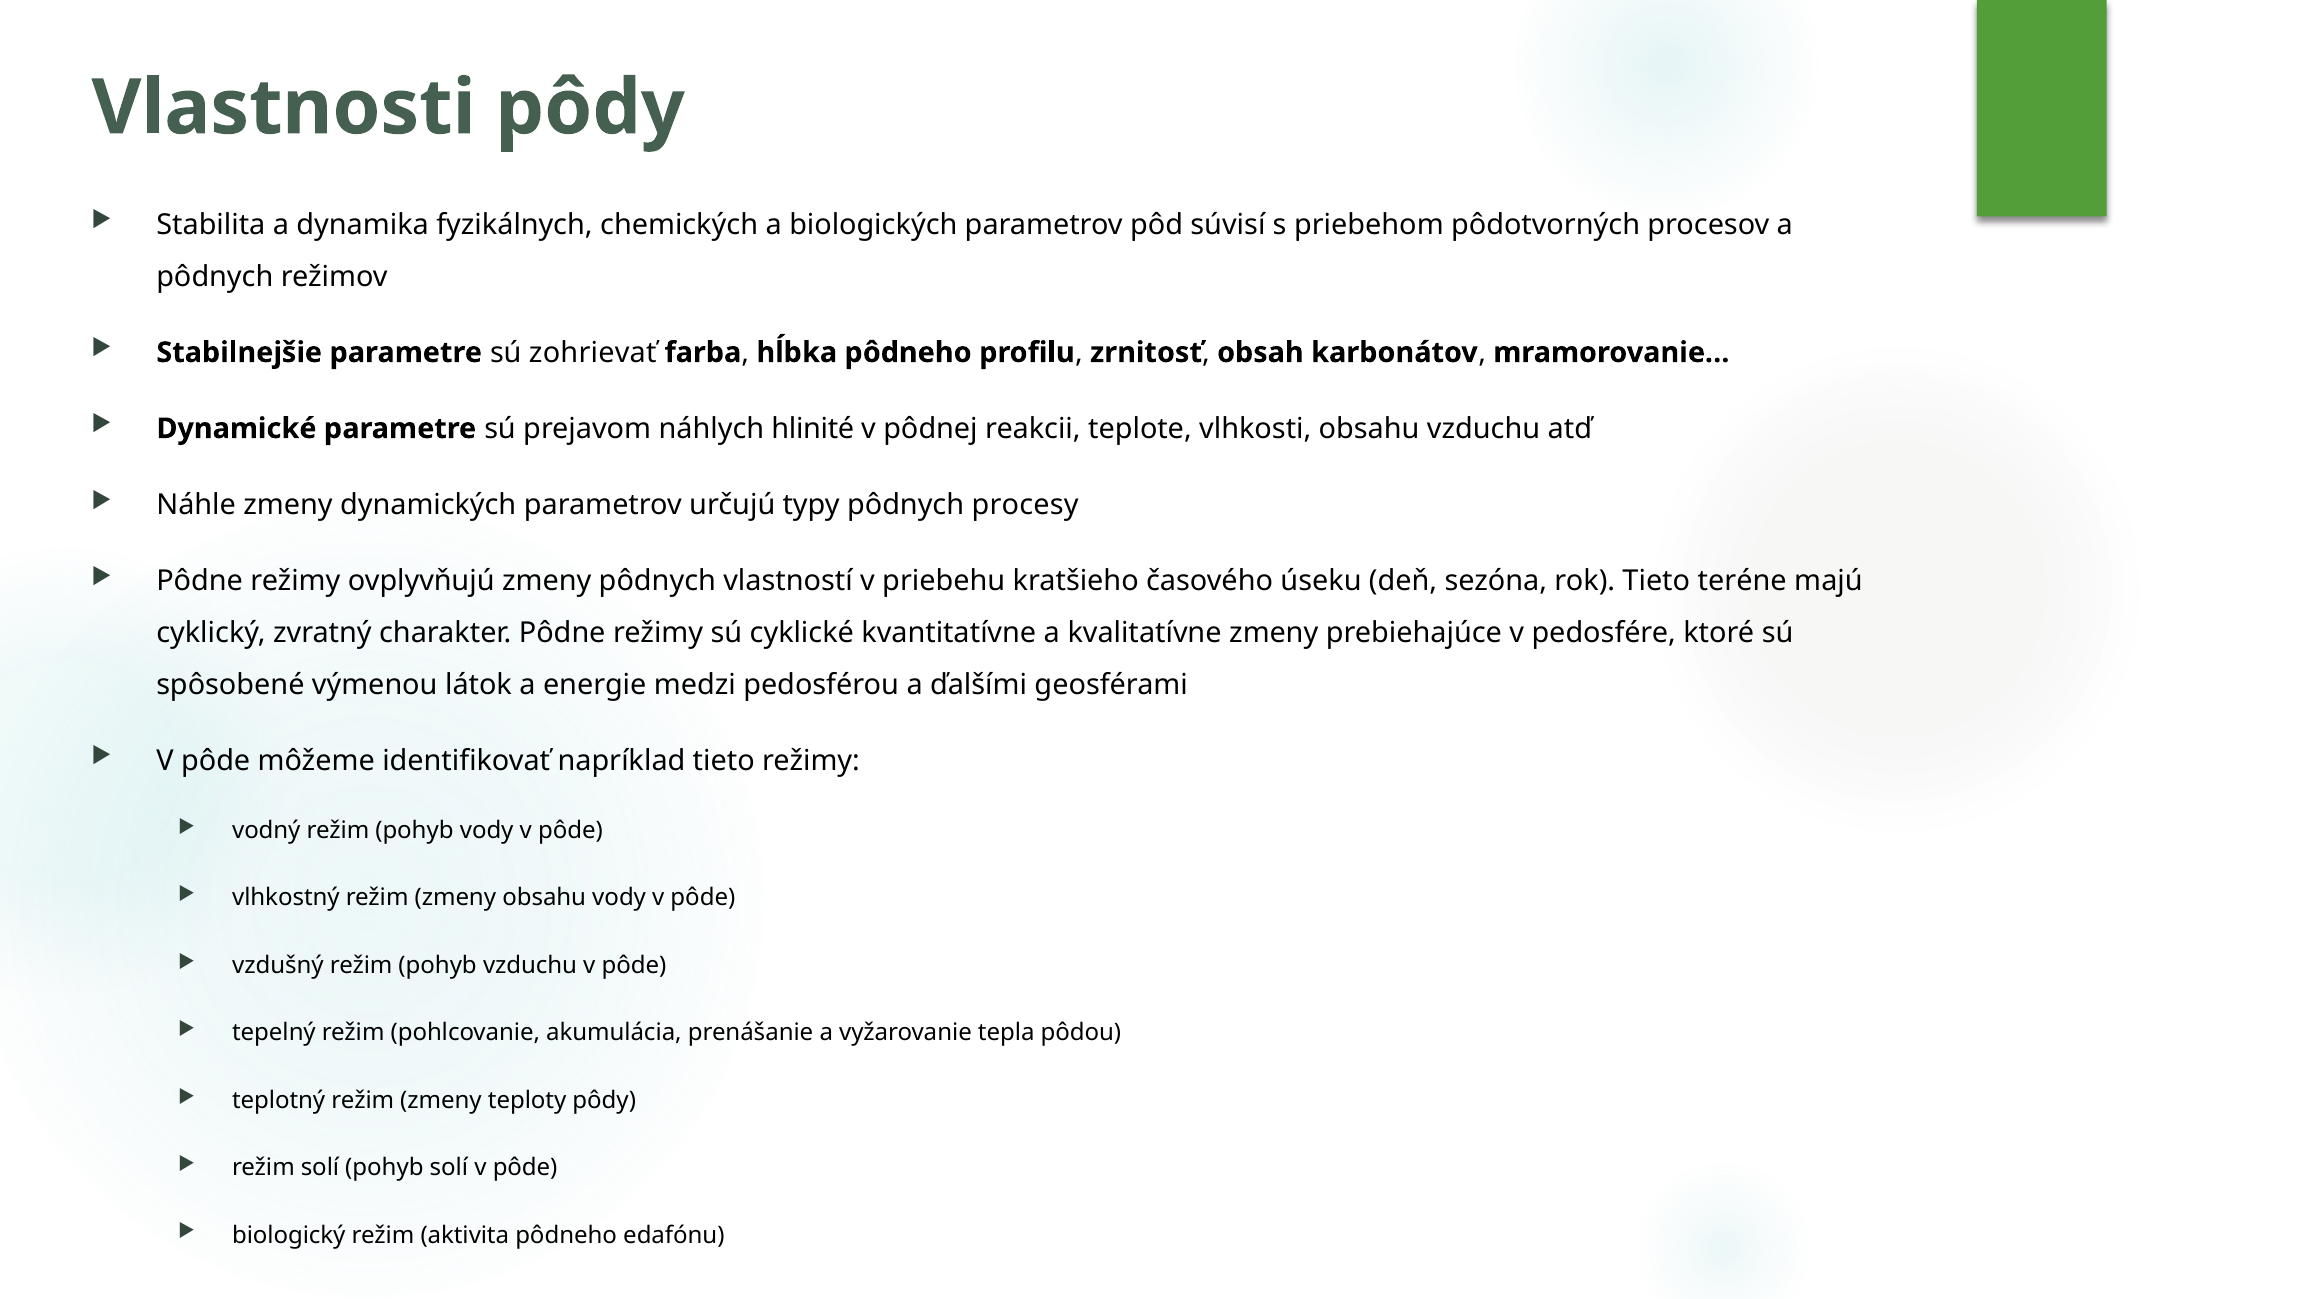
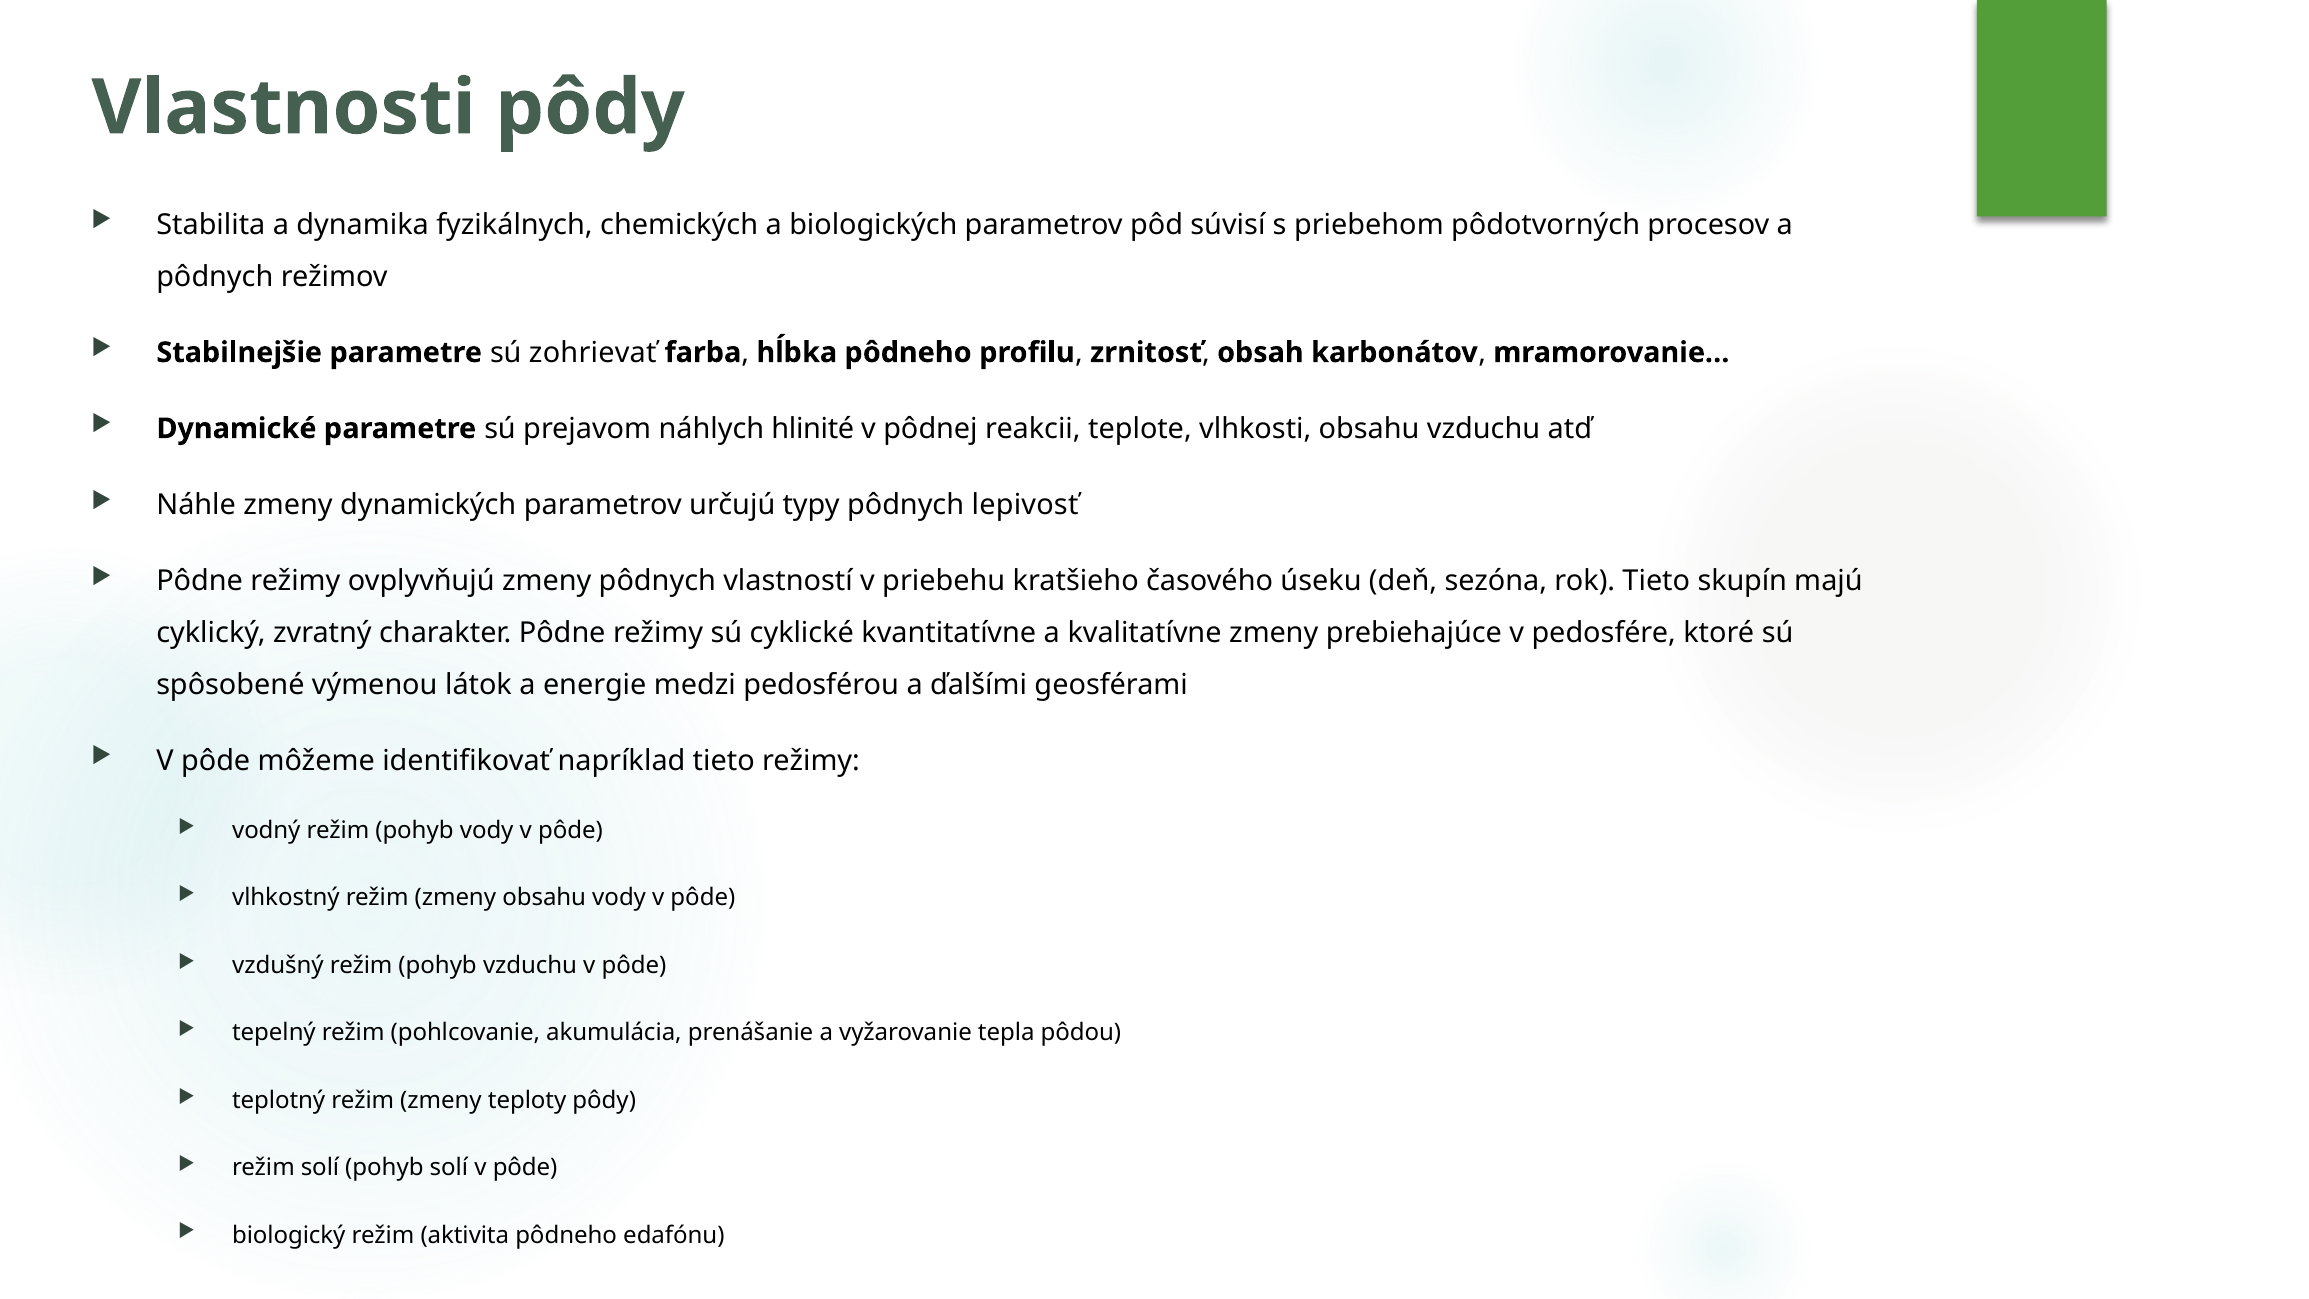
procesy: procesy -> lepivosť
teréne: teréne -> skupín
